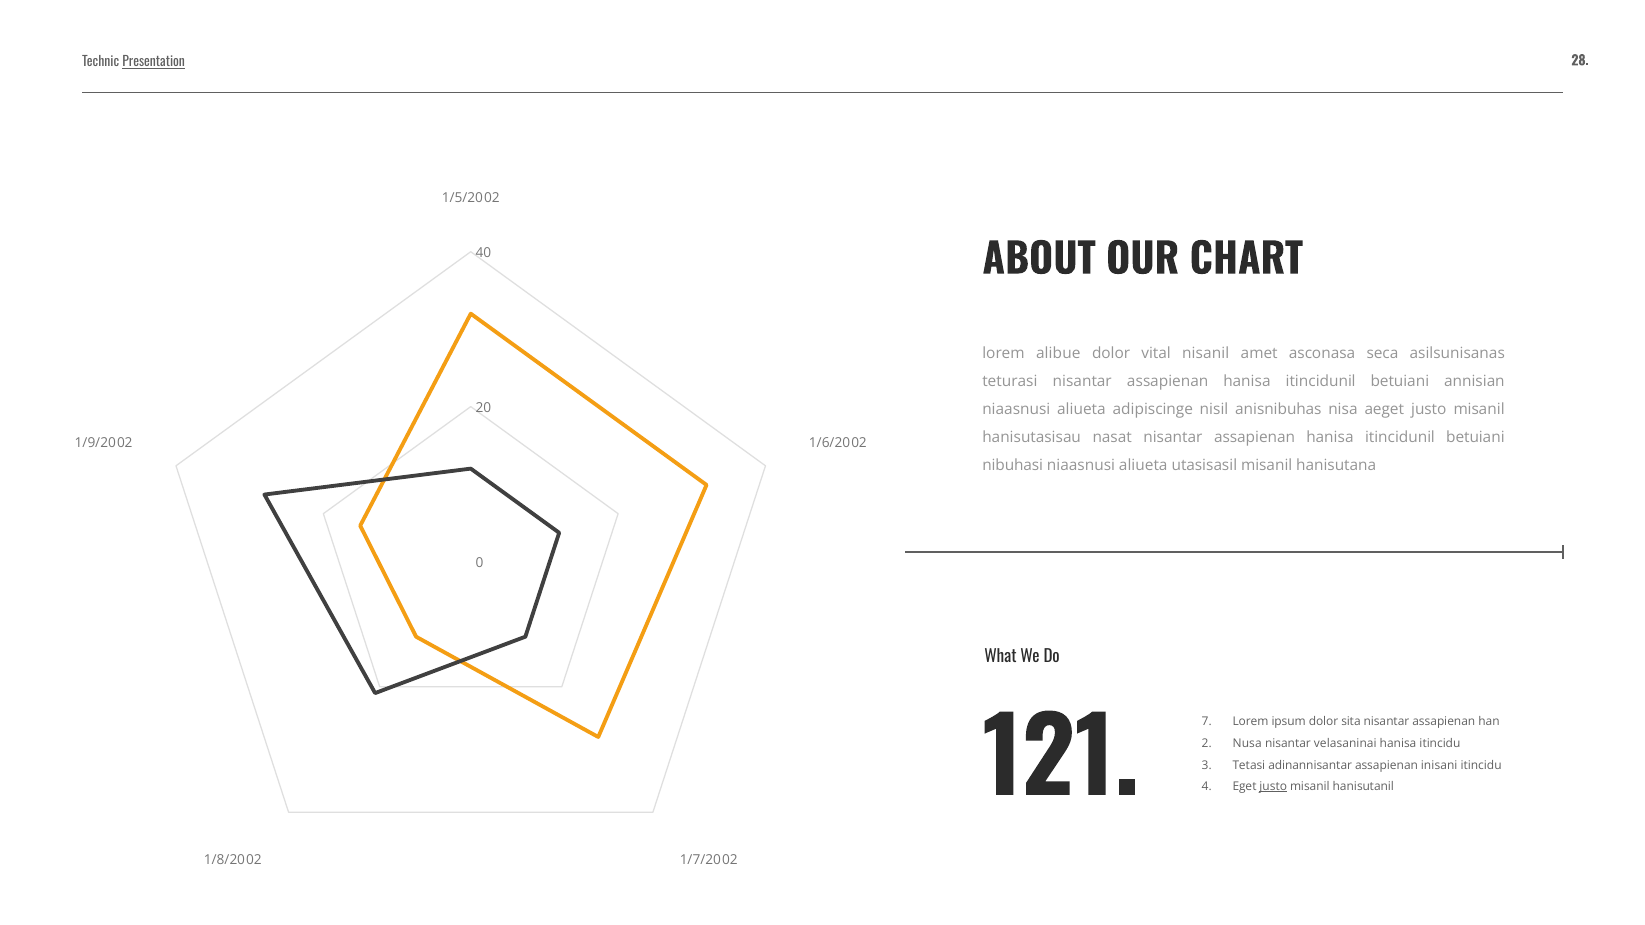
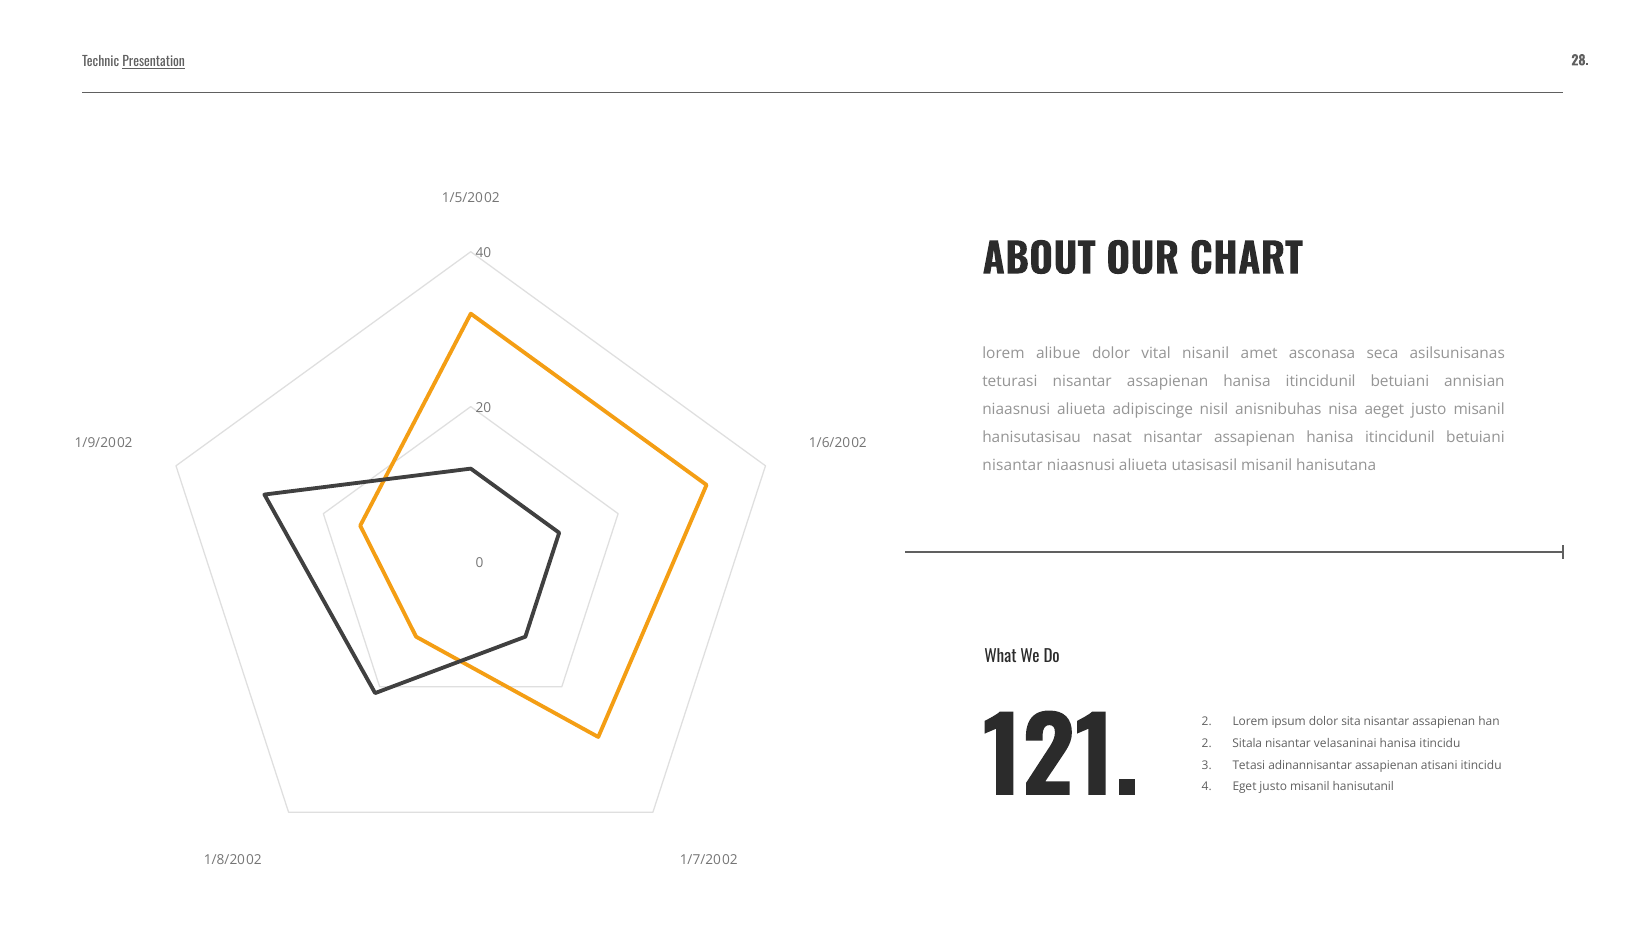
nibuhasi at (1013, 465): nibuhasi -> nisantar
121 7: 7 -> 2
Nusa: Nusa -> Sitala
inisani: inisani -> atisani
justo at (1273, 787) underline: present -> none
